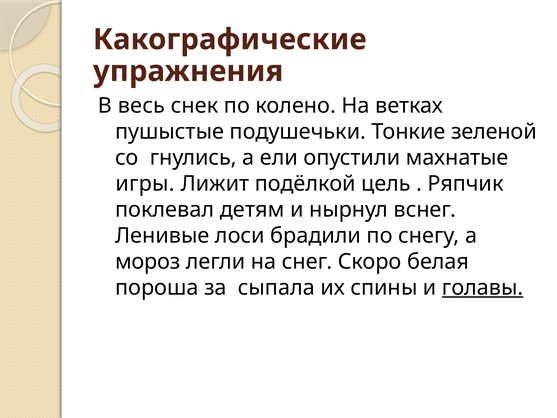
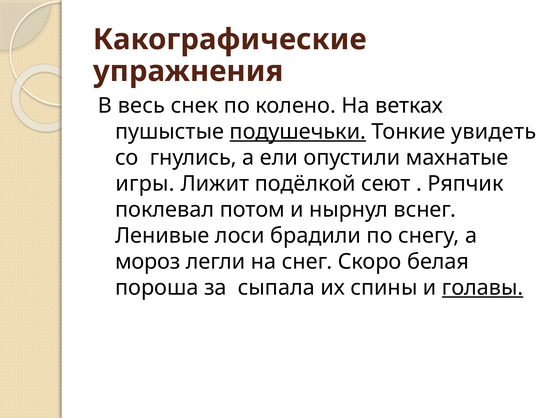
подушечьки underline: none -> present
зеленой: зеленой -> увидеть
цель: цель -> сеют
детям: детям -> потом
